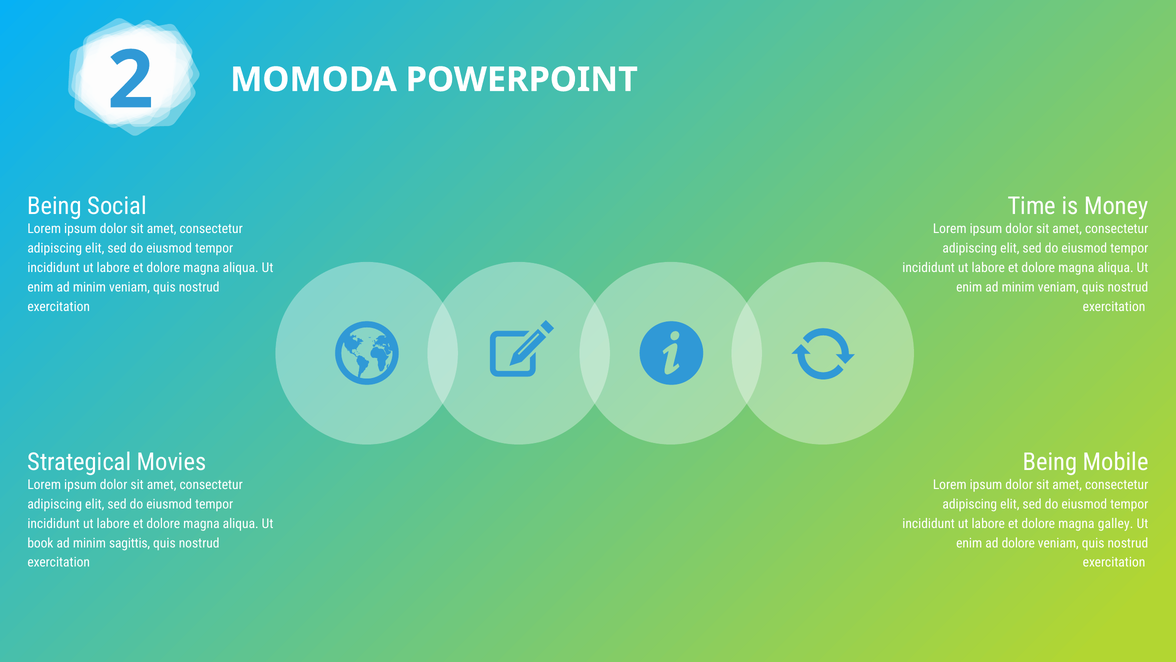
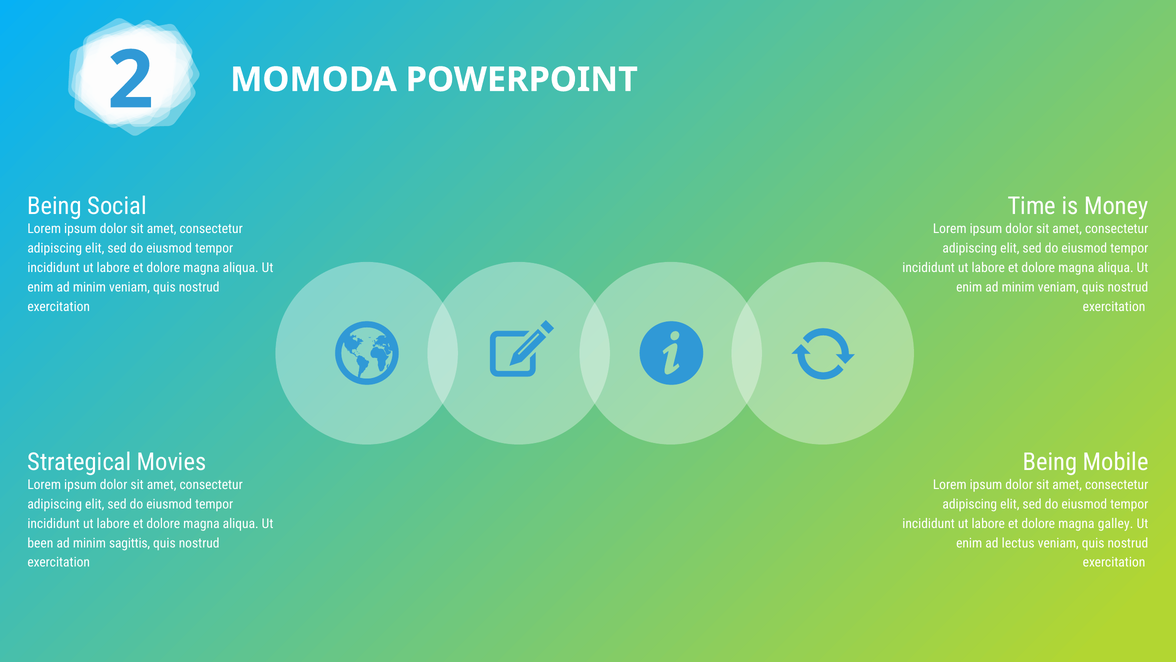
book: book -> been
ad dolore: dolore -> lectus
